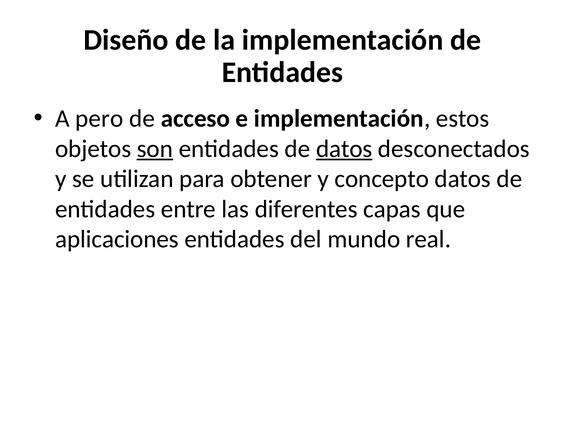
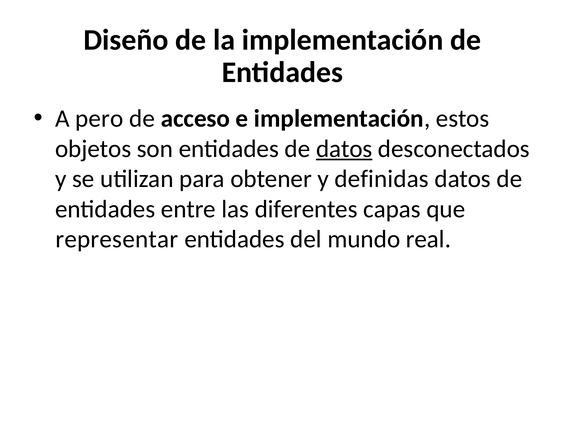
son underline: present -> none
concepto: concepto -> definidas
aplicaciones: aplicaciones -> representar
